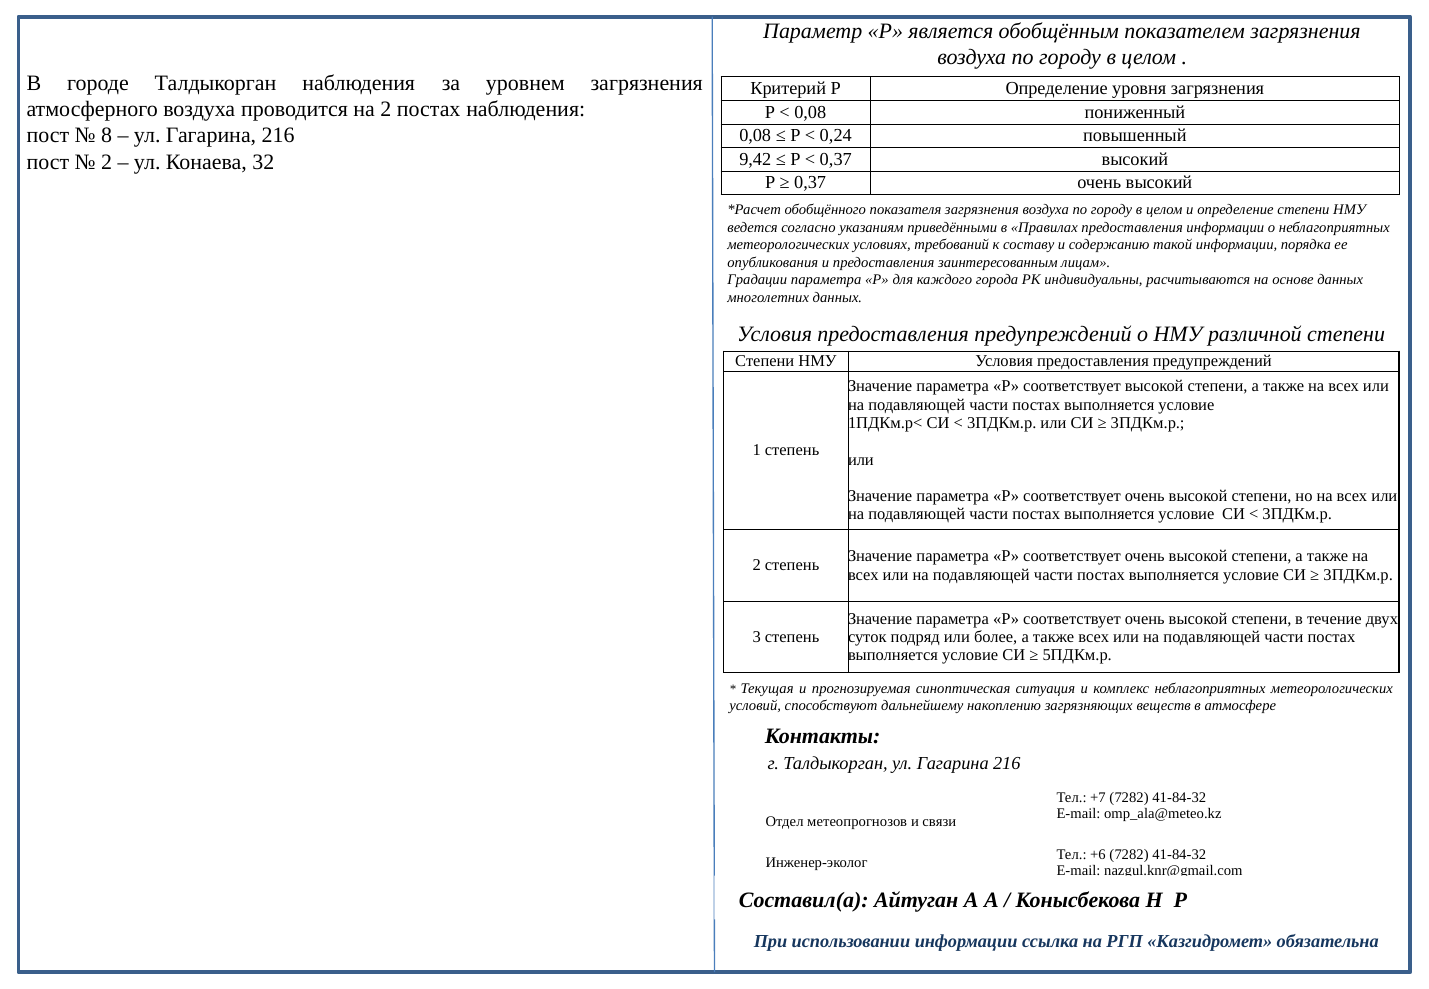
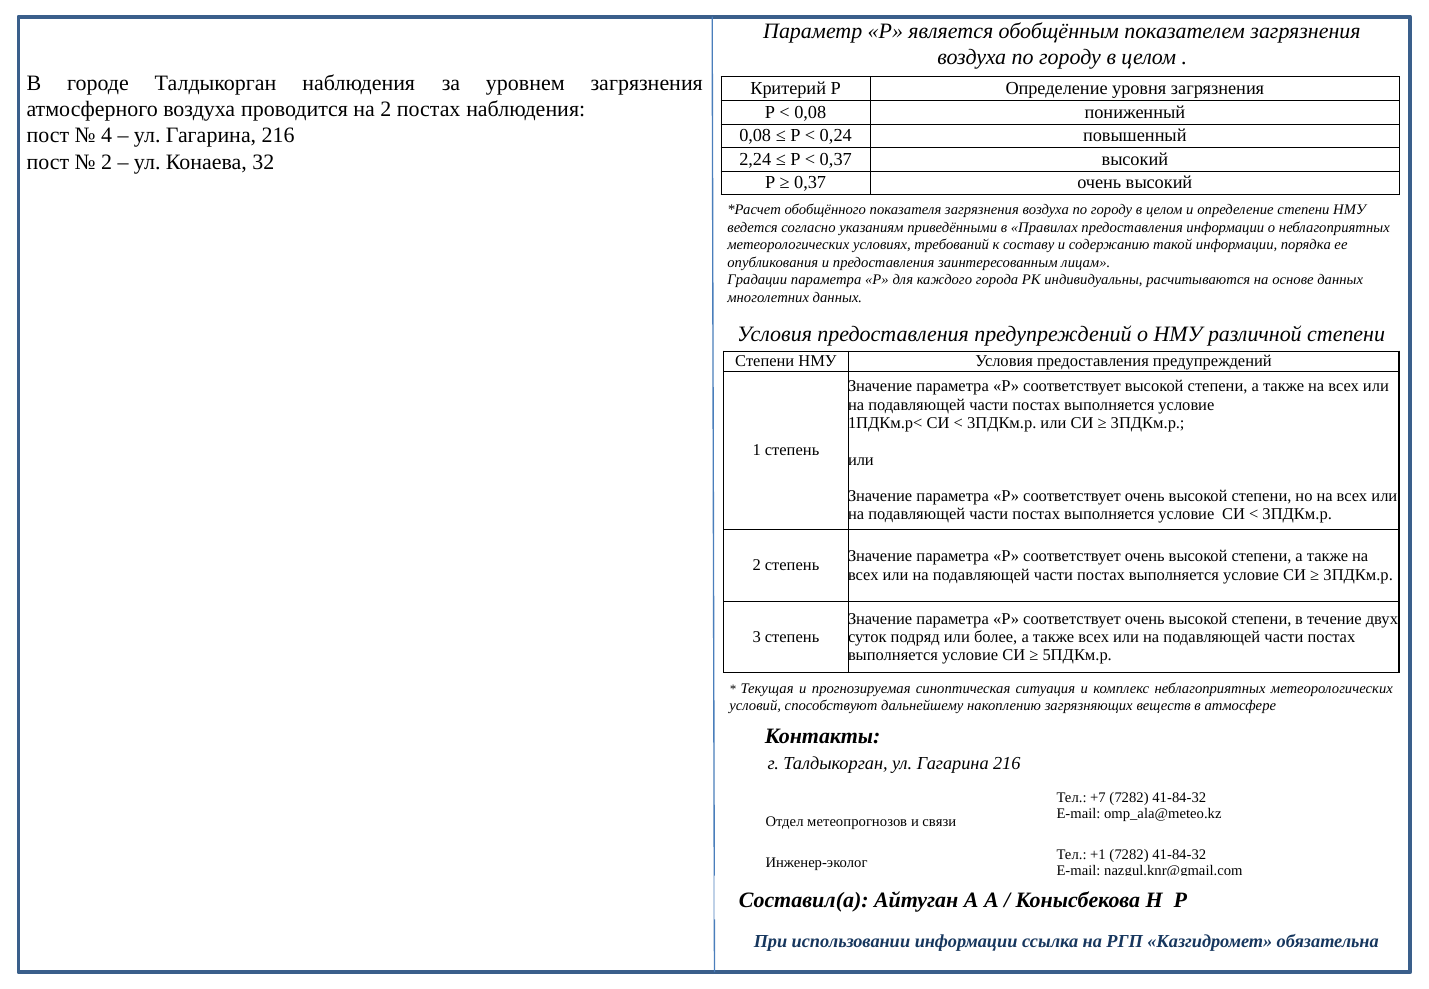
8: 8 -> 4
9,42: 9,42 -> 2,24
+6: +6 -> +1
